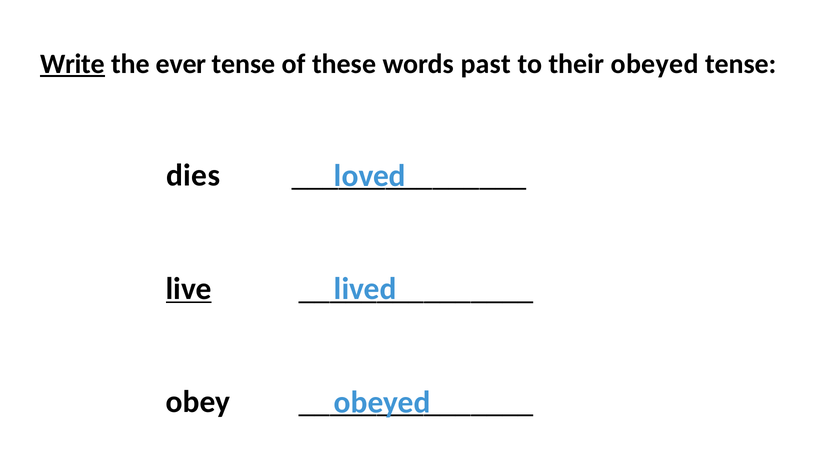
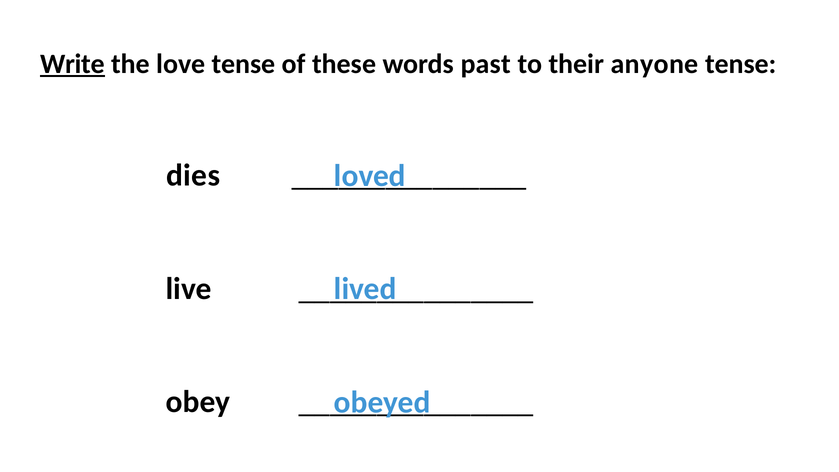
ever: ever -> love
their obeyed: obeyed -> anyone
live underline: present -> none
